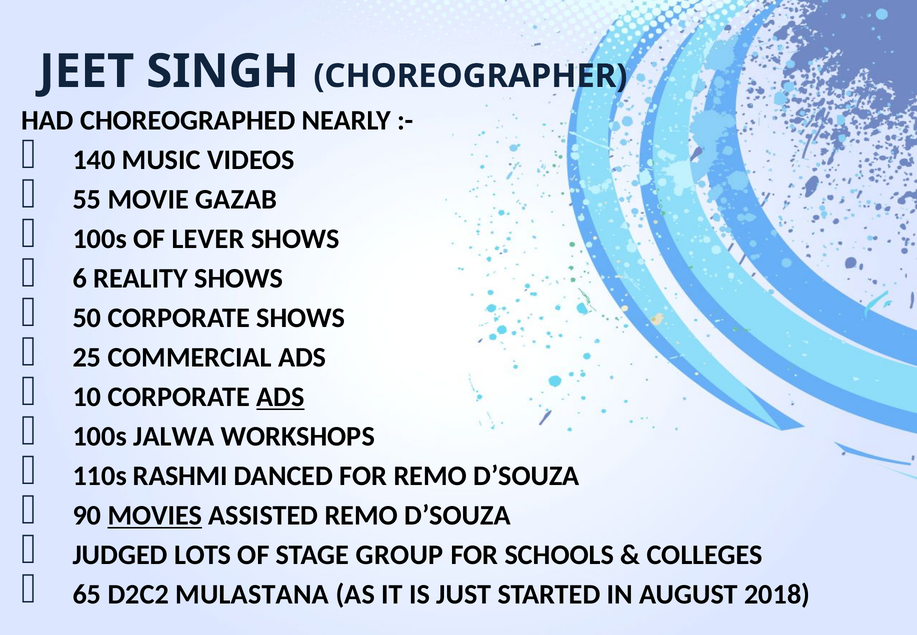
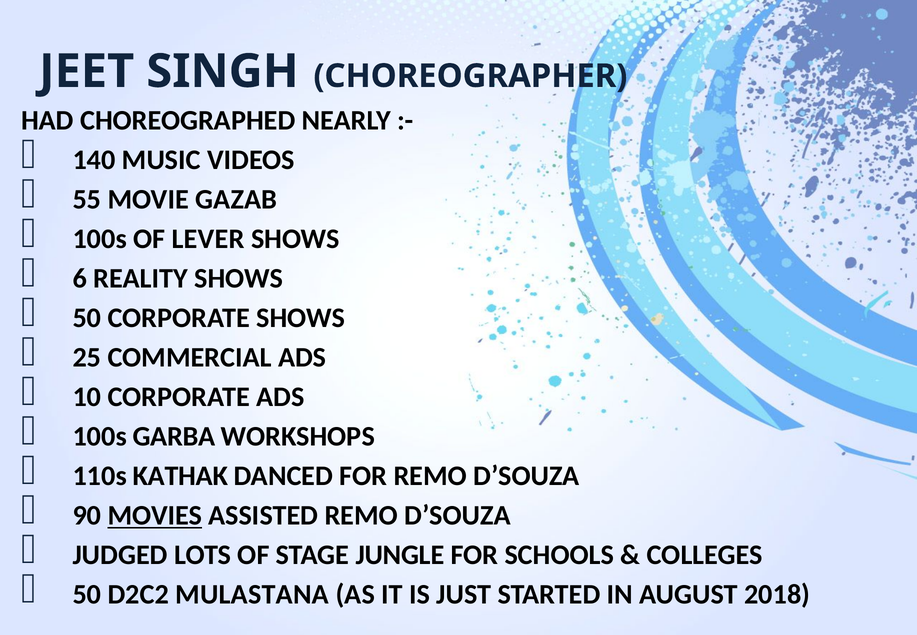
ADS at (280, 397) underline: present -> none
JALWA: JALWA -> GARBA
RASHMI: RASHMI -> KATHAK
GROUP: GROUP -> JUNGLE
65 at (87, 594): 65 -> 50
